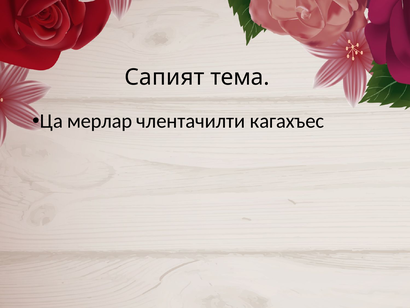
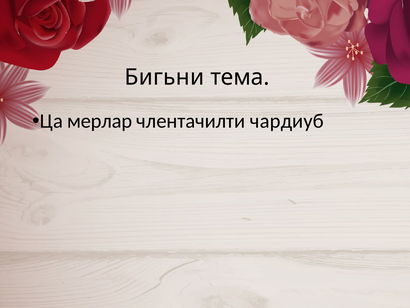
Сапият: Сапият -> Бигьни
кагахъес: кагахъес -> чардиуб
